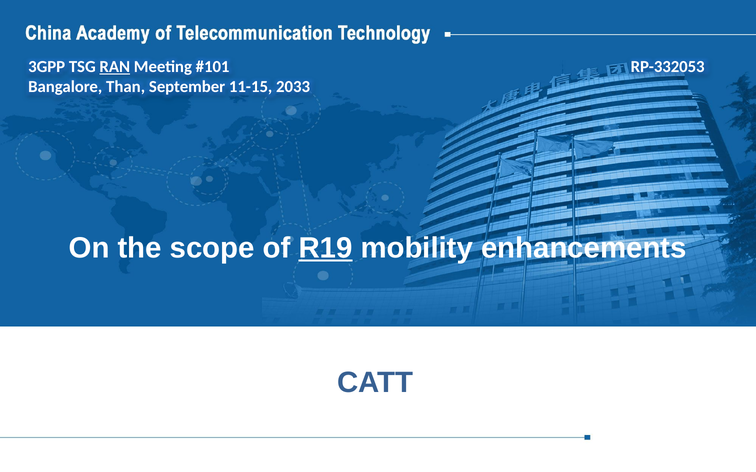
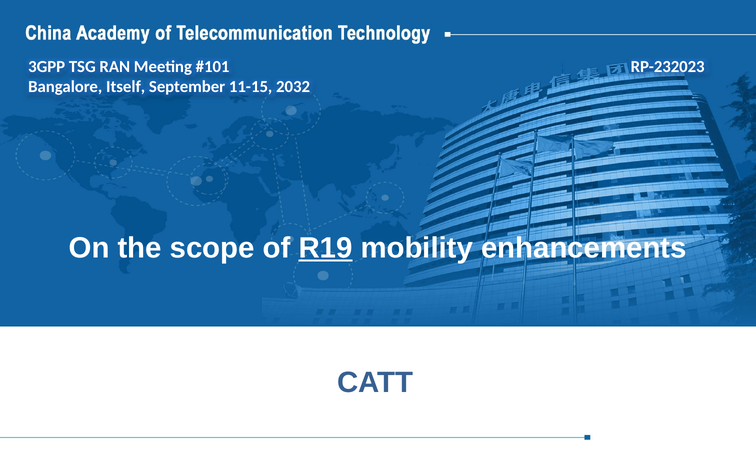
RAN underline: present -> none
RP-332053: RP-332053 -> RP-232023
Than: Than -> Itself
2033: 2033 -> 2032
